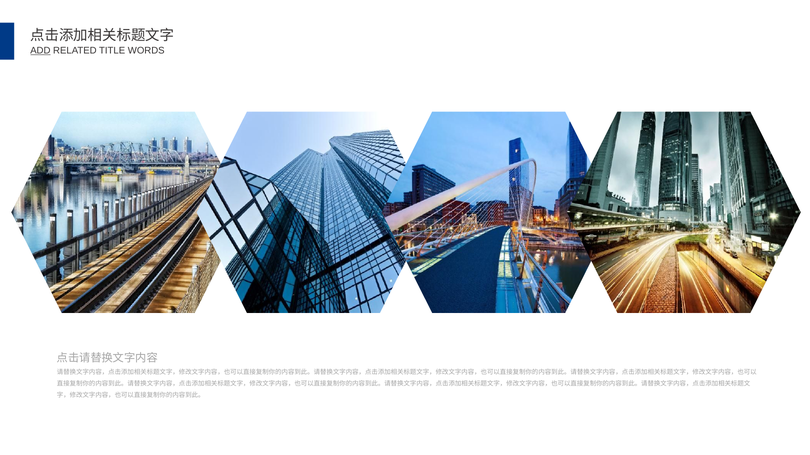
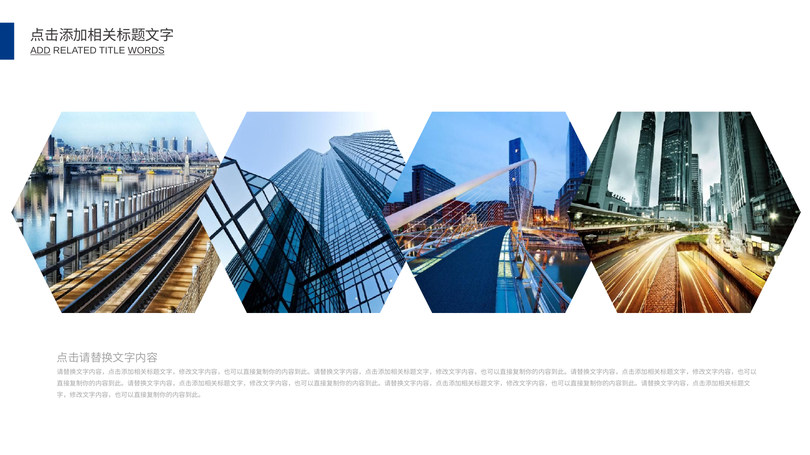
WORDS underline: none -> present
